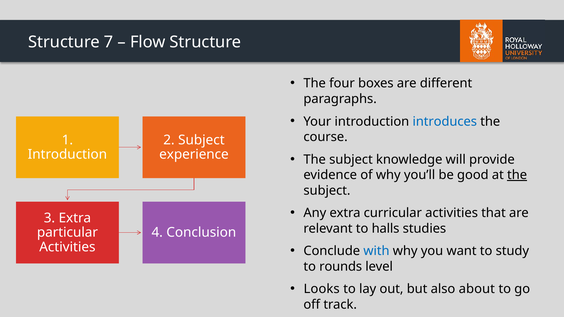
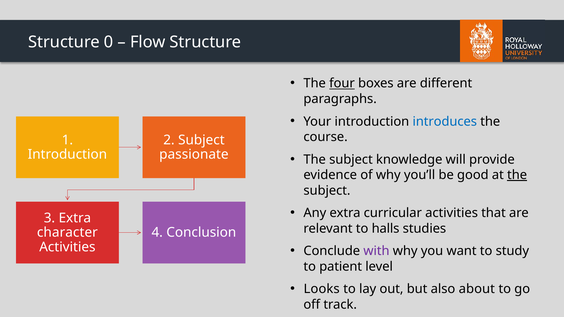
7: 7 -> 0
four underline: none -> present
experience: experience -> passionate
particular: particular -> character
with colour: blue -> purple
rounds: rounds -> patient
